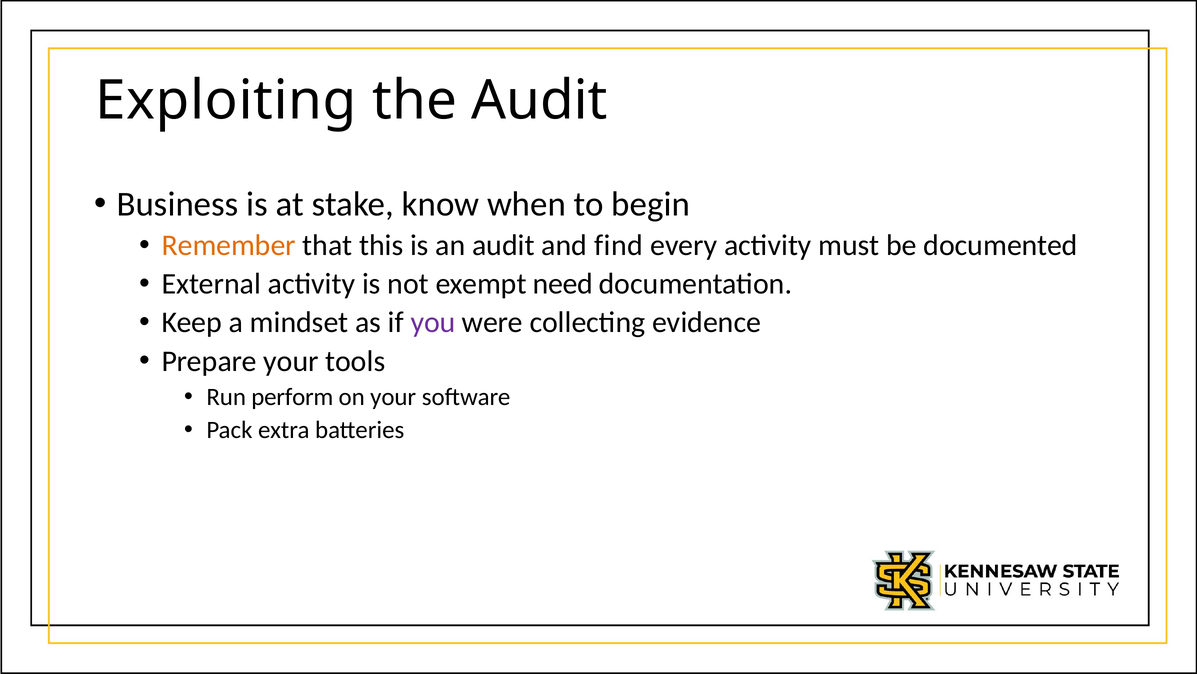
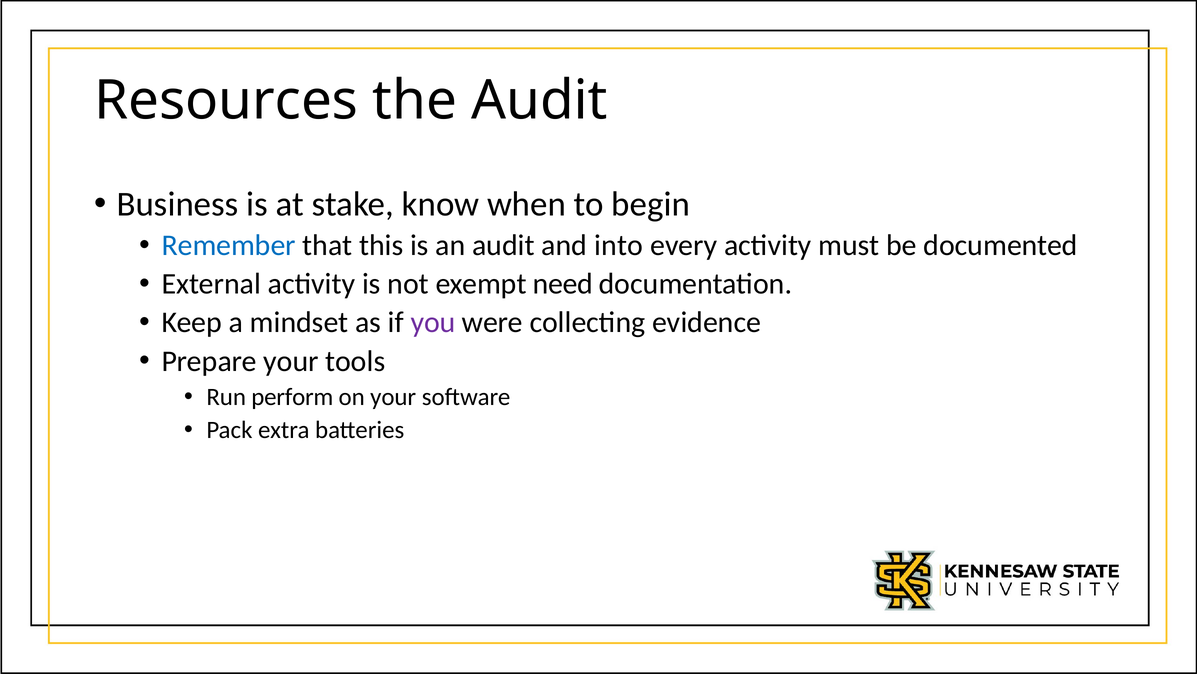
Exploiting: Exploiting -> Resources
Remember colour: orange -> blue
find: find -> into
